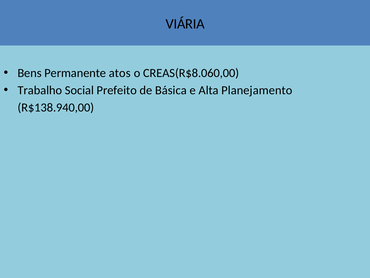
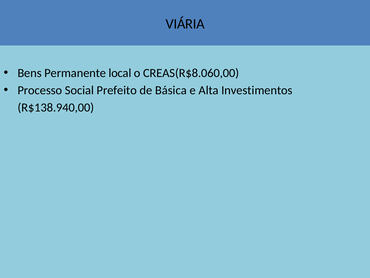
atos: atos -> local
Trabalho: Trabalho -> Processo
Planejamento: Planejamento -> Investimentos
